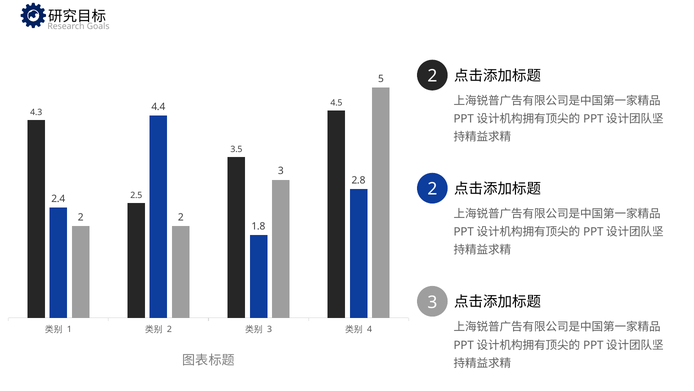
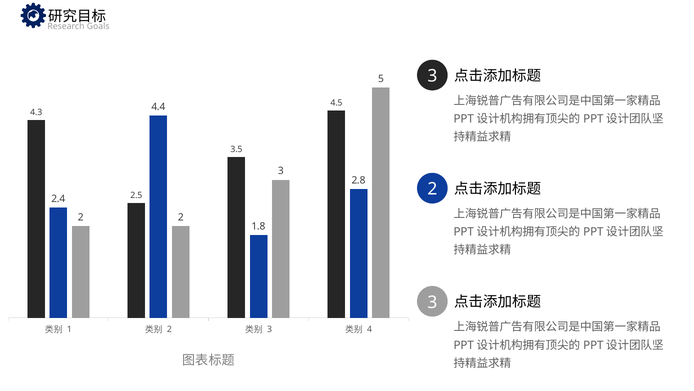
2 at (432, 76): 2 -> 3
